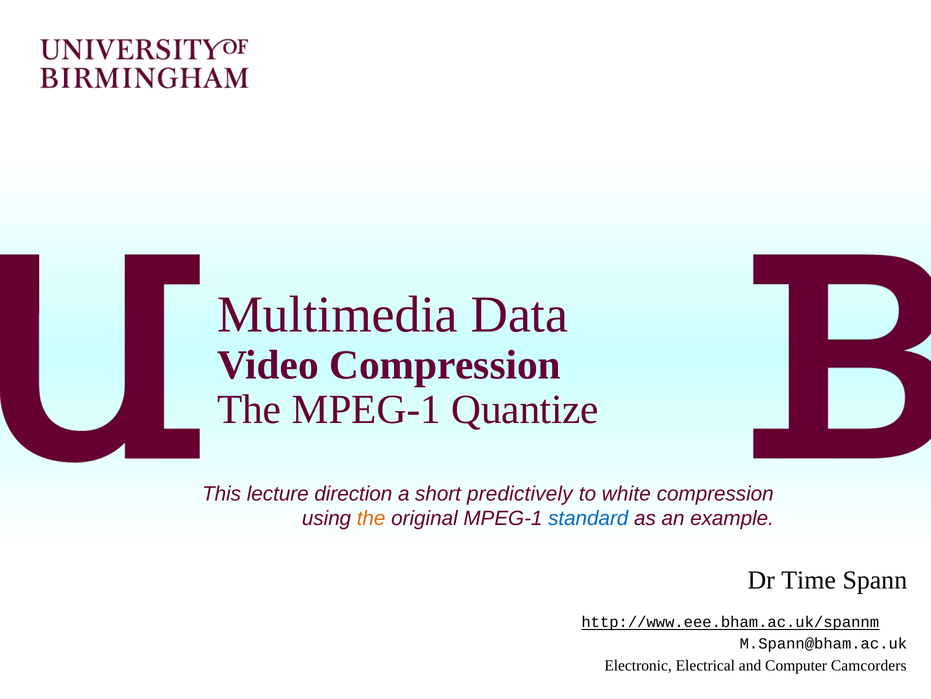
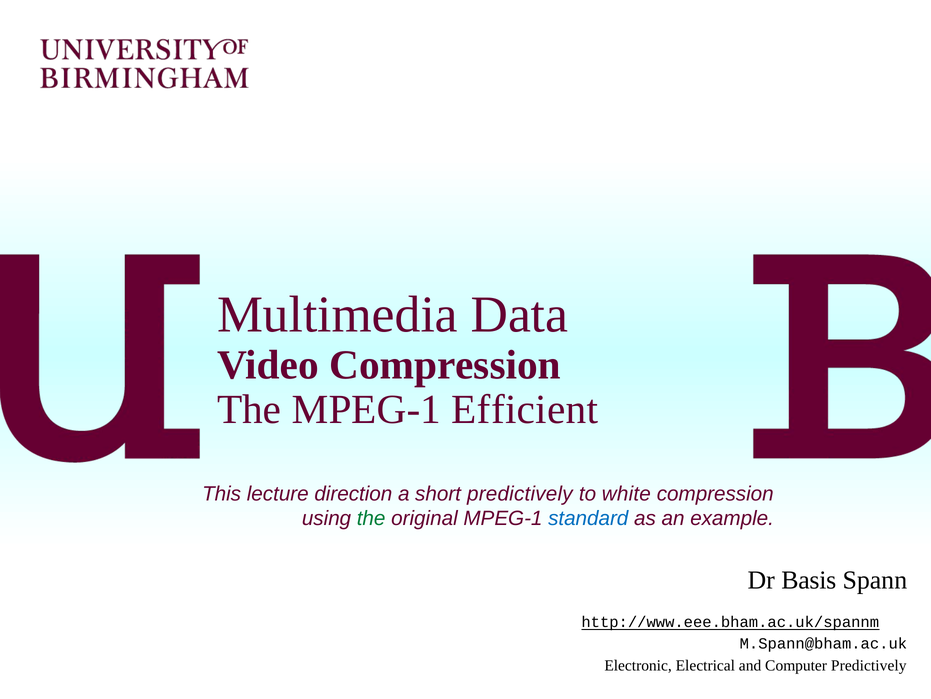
Quantize: Quantize -> Efficient
the at (371, 518) colour: orange -> green
Time: Time -> Basis
Computer Camcorders: Camcorders -> Predictively
